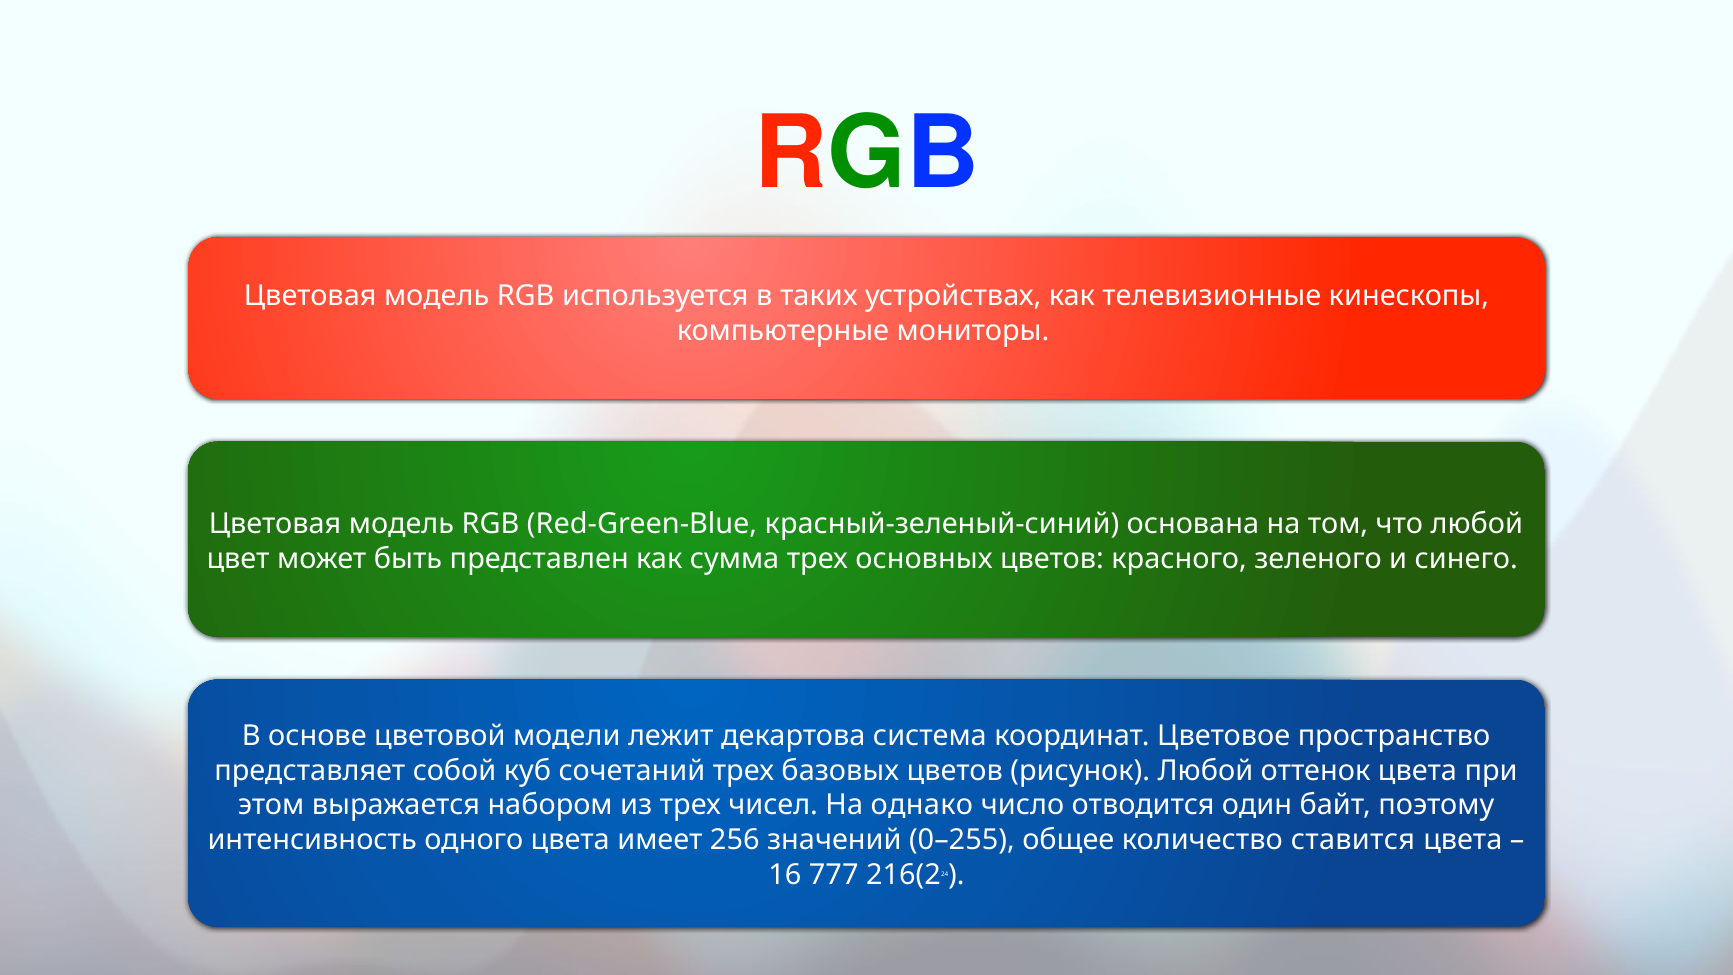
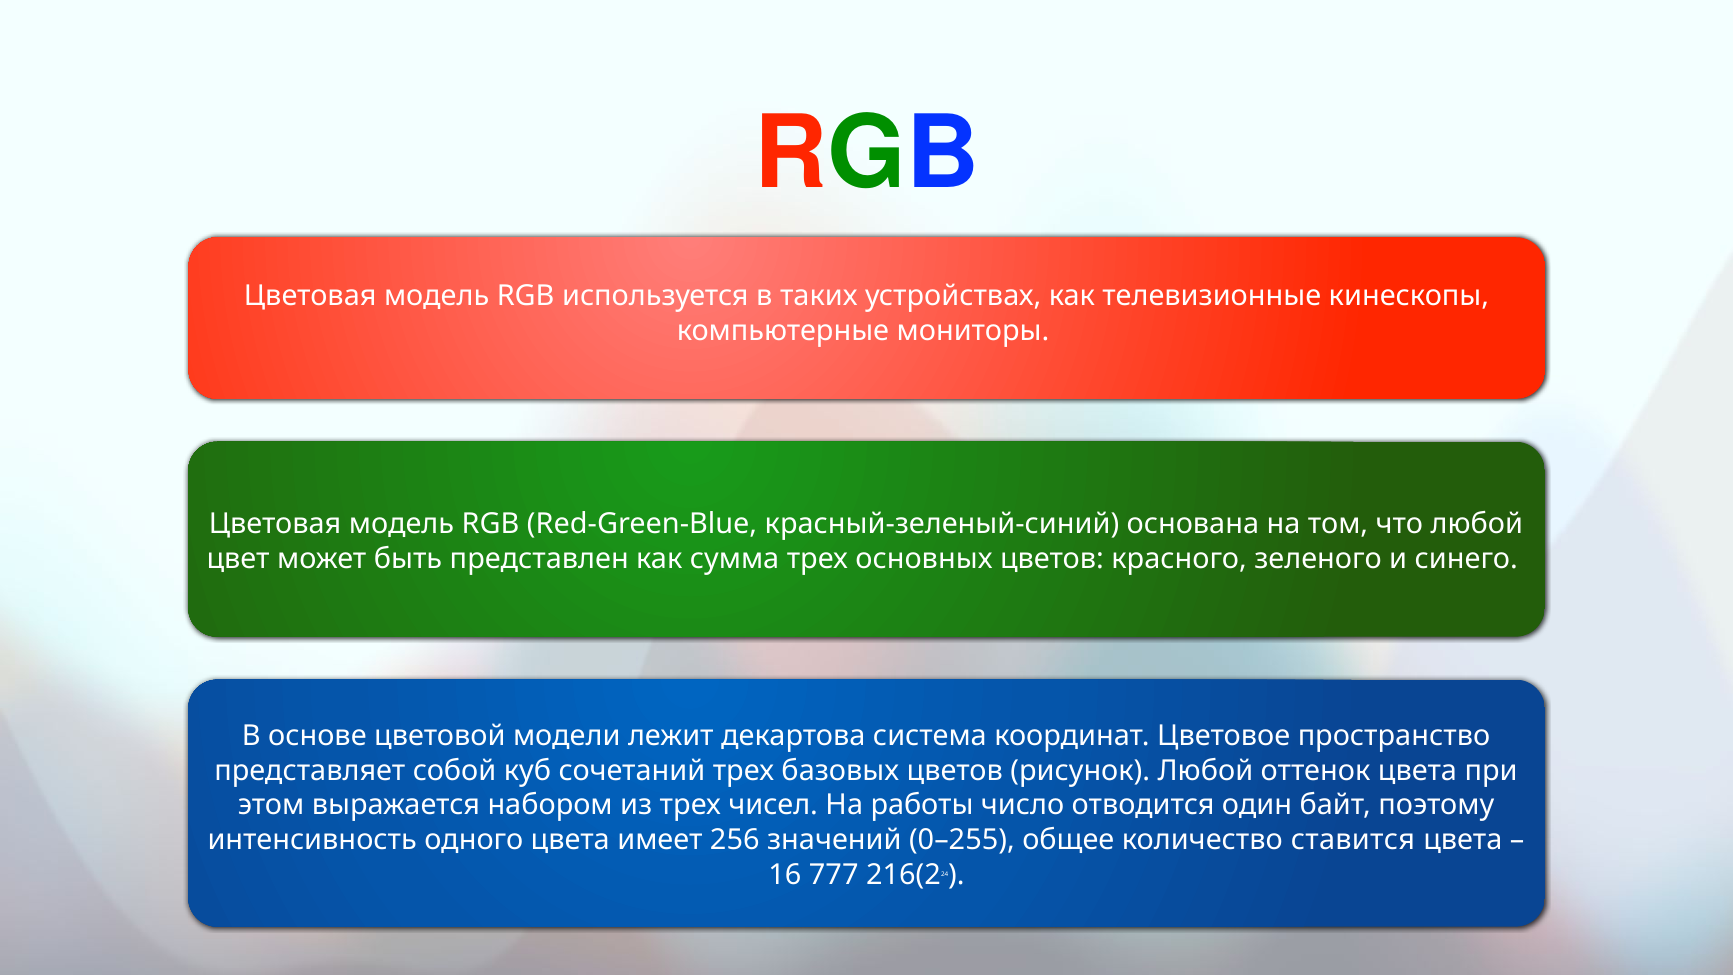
однако: однако -> работы
